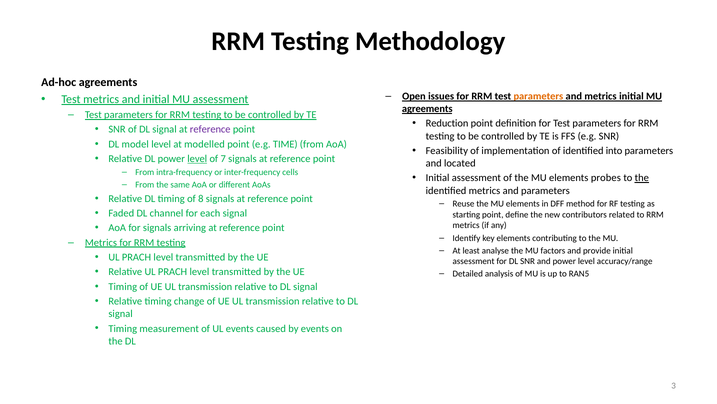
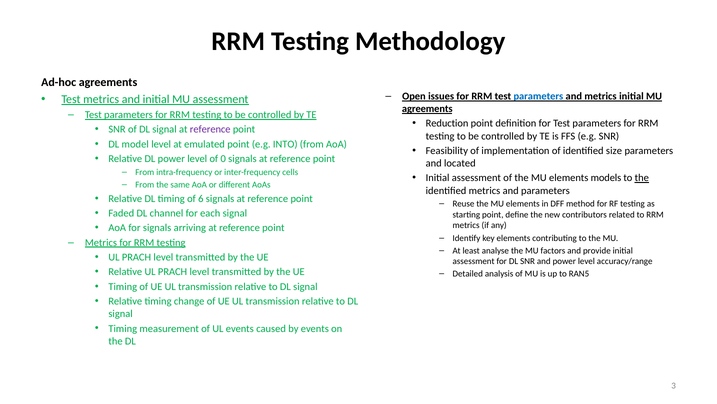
parameters at (538, 96) colour: orange -> blue
modelled: modelled -> emulated
TIME: TIME -> INTO
into: into -> size
level at (197, 159) underline: present -> none
7: 7 -> 0
probes: probes -> models
8: 8 -> 6
